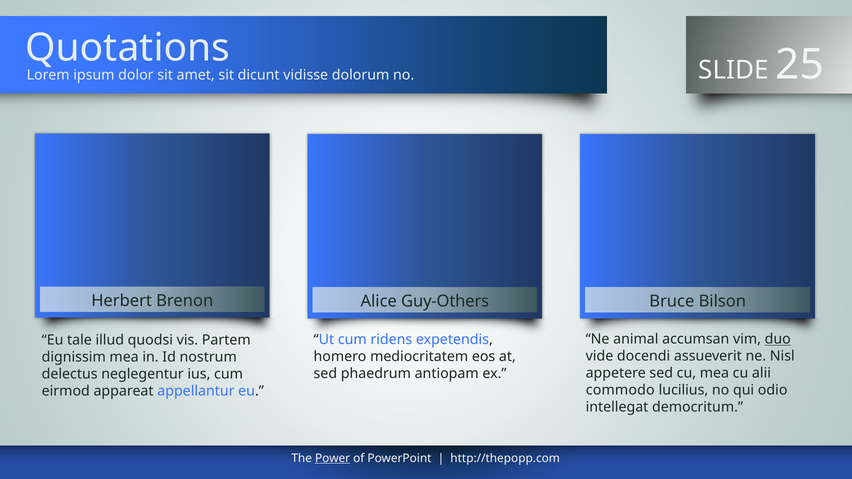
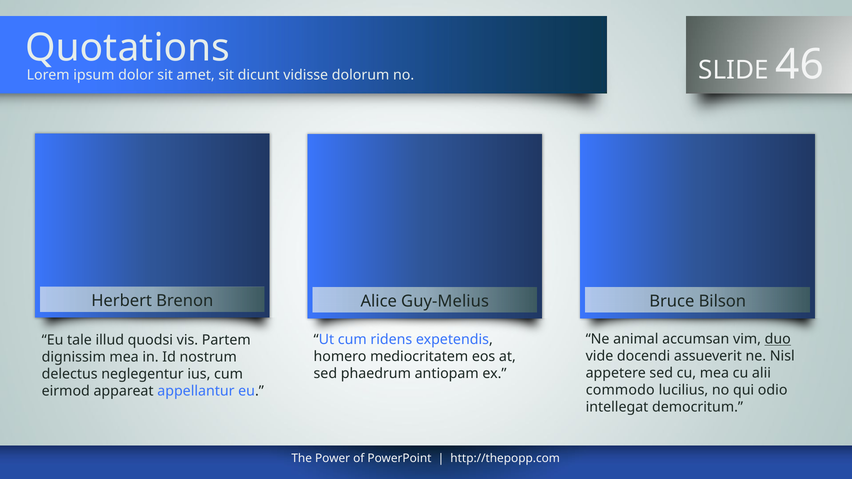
25: 25 -> 46
Guy-Others: Guy-Others -> Guy-Melius
Power underline: present -> none
